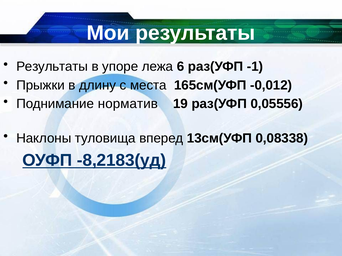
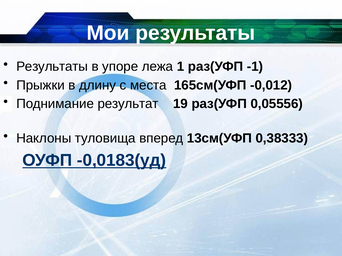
6: 6 -> 1
норматив: норматив -> результат
0,08338: 0,08338 -> 0,38333
-8,2183(уд: -8,2183(уд -> -0,0183(уд
